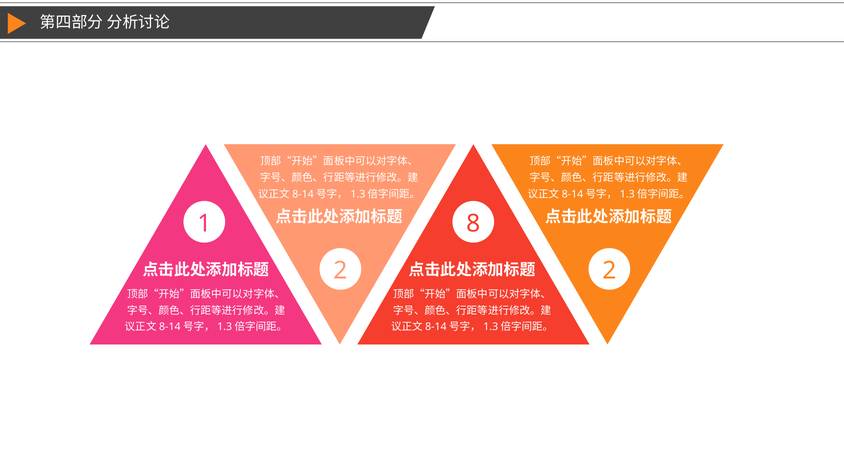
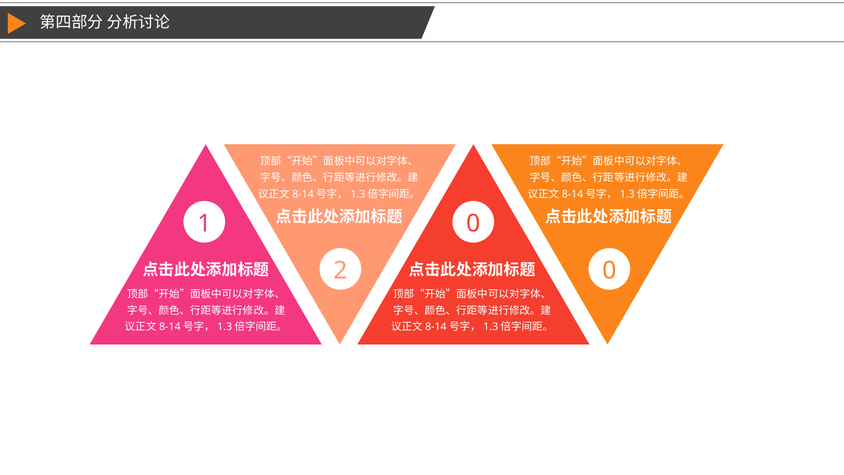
1 8: 8 -> 0
2 2: 2 -> 0
